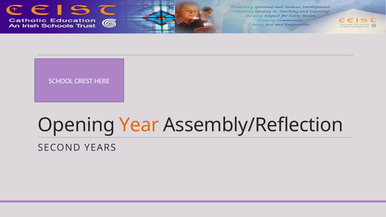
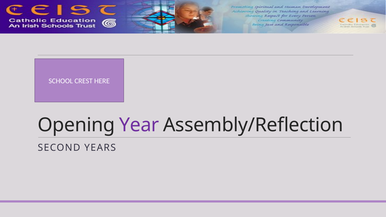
Year colour: orange -> purple
